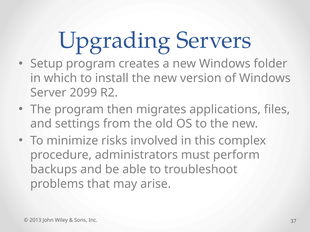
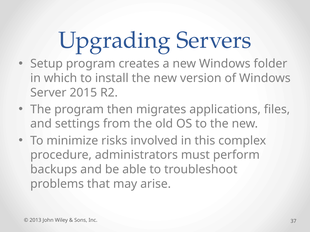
2099: 2099 -> 2015
